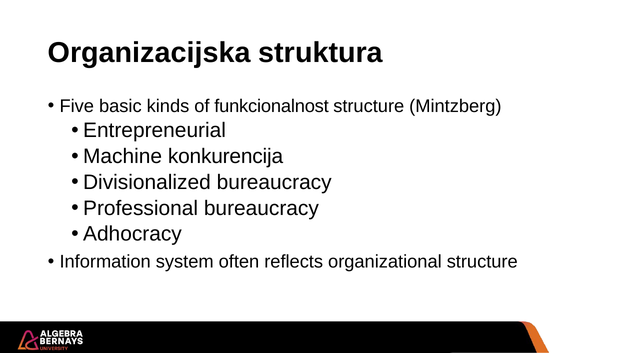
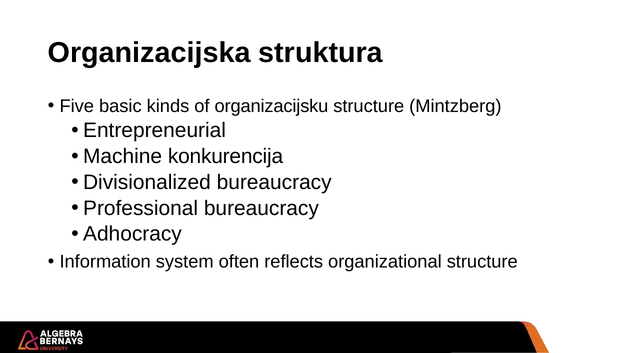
funkcionalnost: funkcionalnost -> organizacijsku
